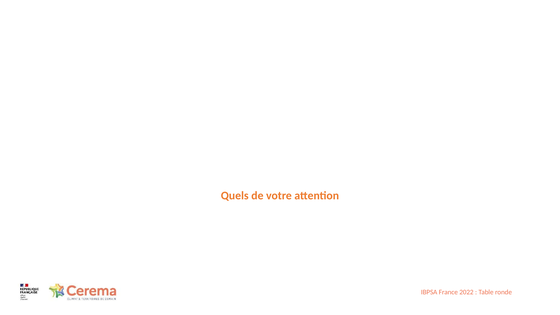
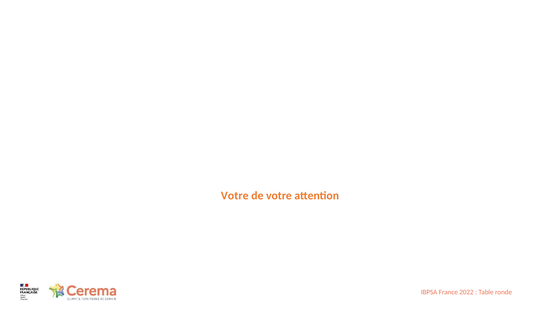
Quels at (235, 196): Quels -> Votre
